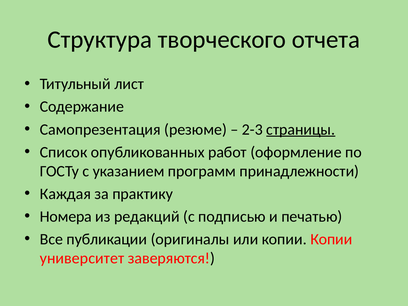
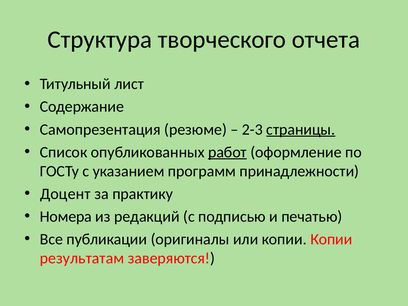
работ underline: none -> present
Каждая: Каждая -> Доцент
университет: университет -> результатам
